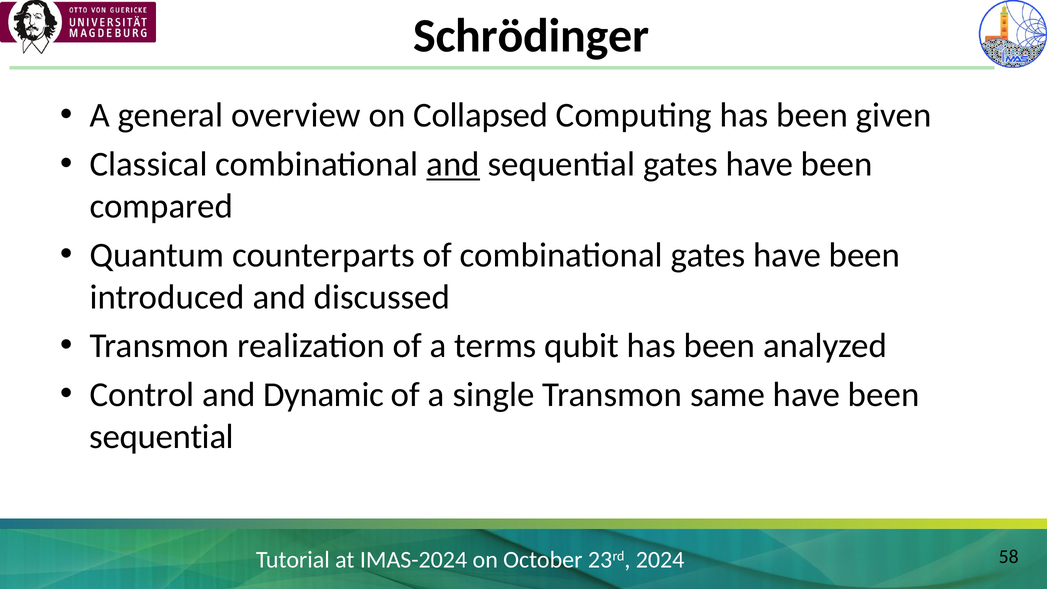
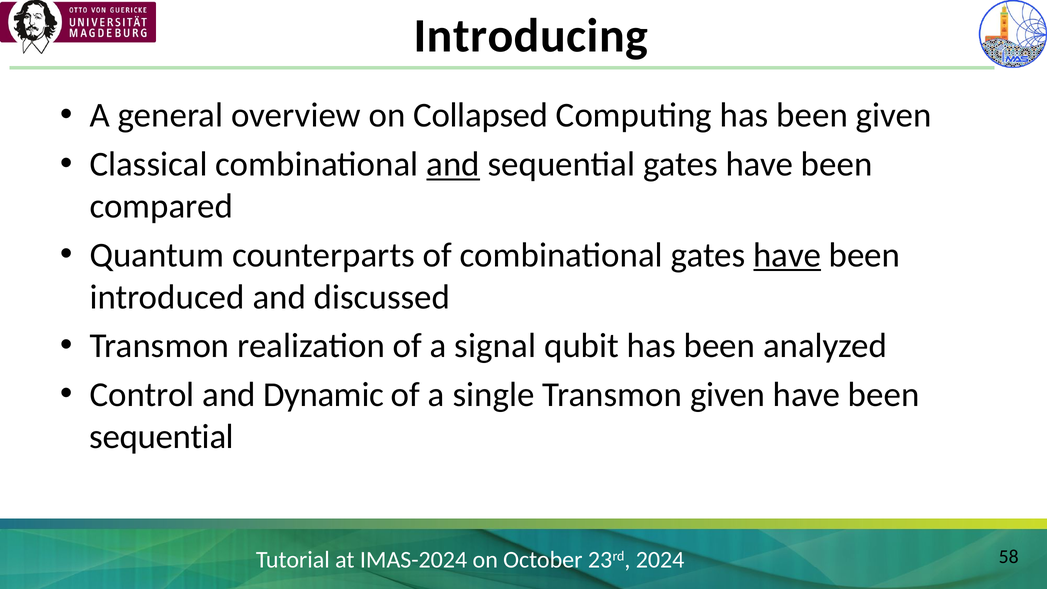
Schrödinger: Schrödinger -> Introducing
have at (787, 255) underline: none -> present
terms: terms -> signal
Transmon same: same -> given
